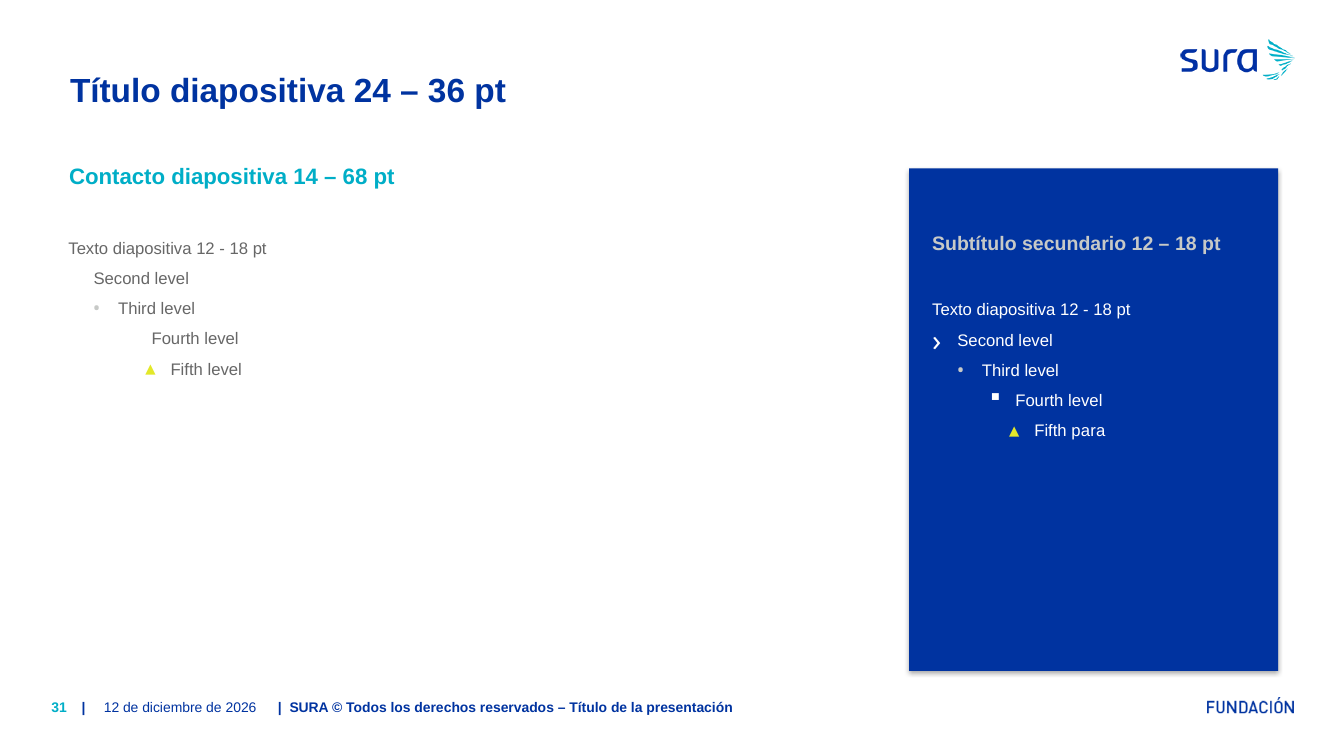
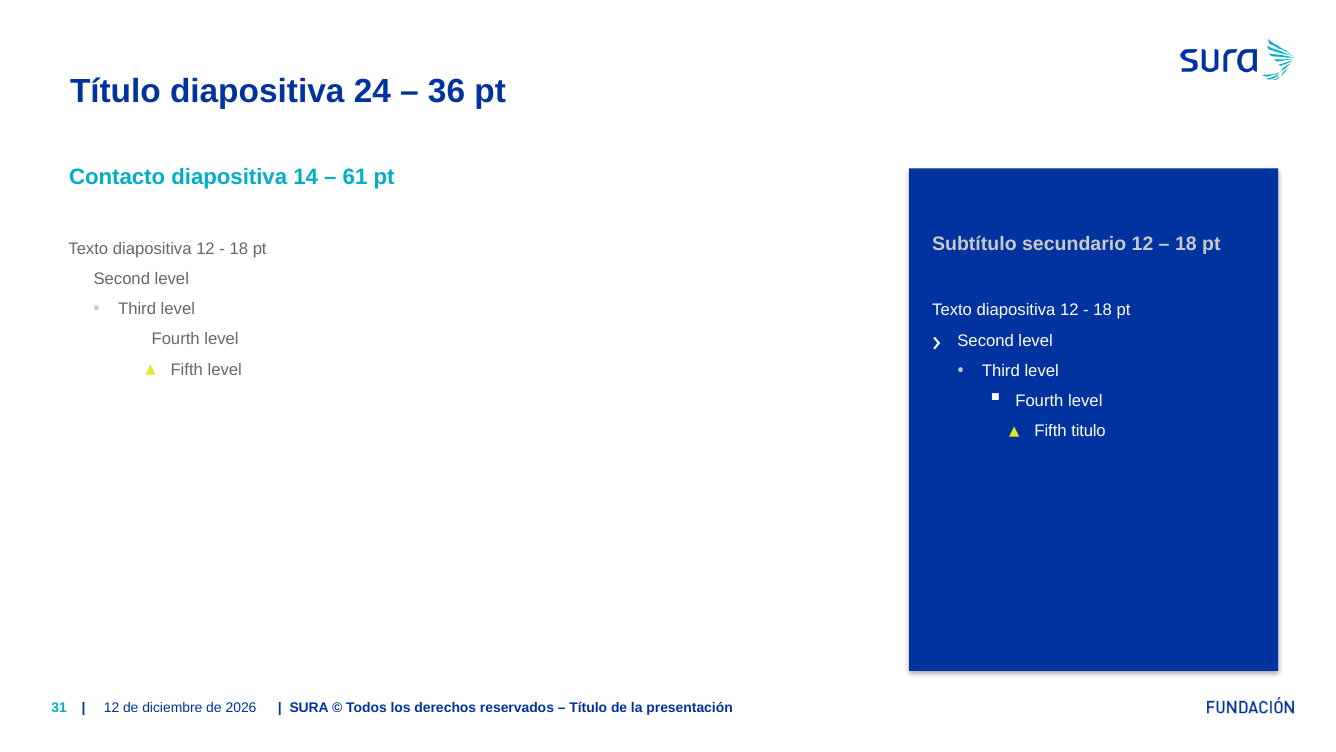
68: 68 -> 61
para: para -> titulo
